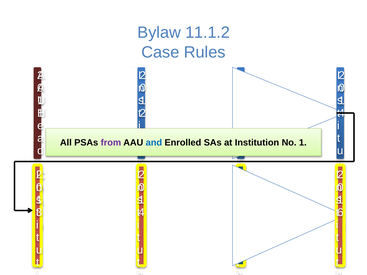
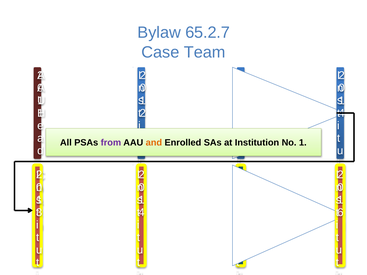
11.1.2: 11.1.2 -> 65.2.7
Rules: Rules -> Team
and colour: blue -> orange
